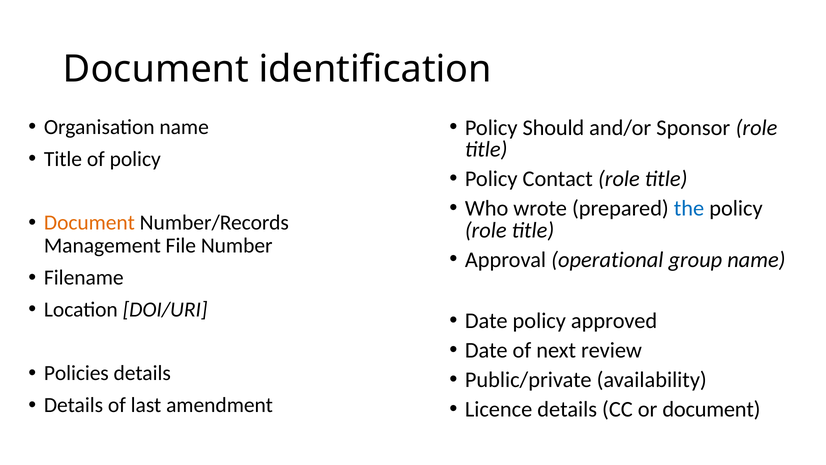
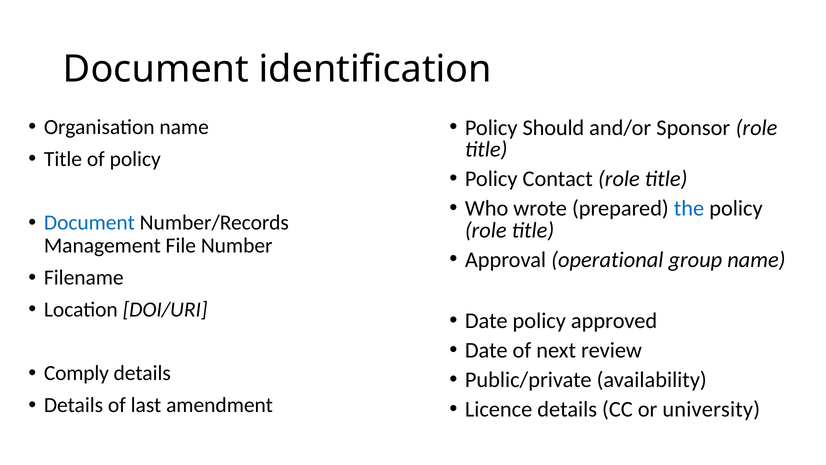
Document at (89, 222) colour: orange -> blue
Policies: Policies -> Comply
or document: document -> university
